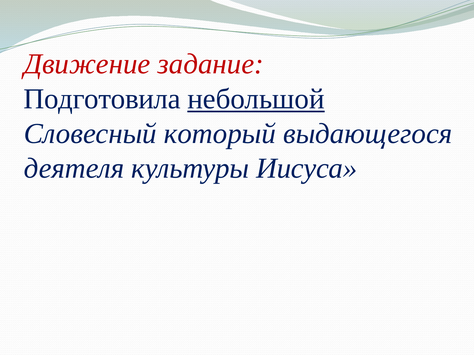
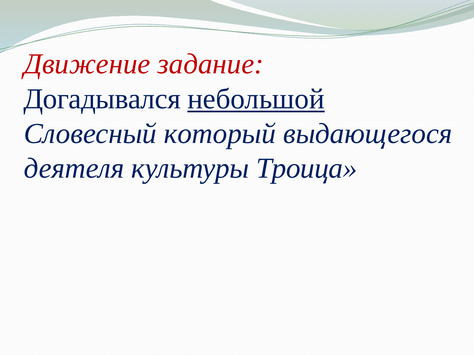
Подготовила: Подготовила -> Догадывался
Иисуса: Иисуса -> Троица
